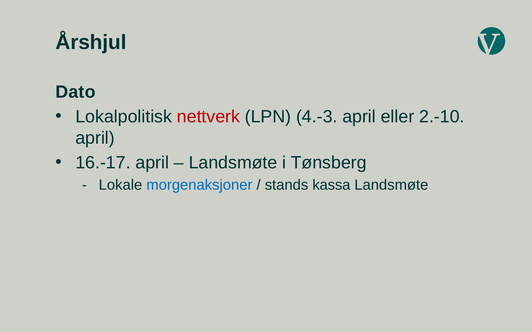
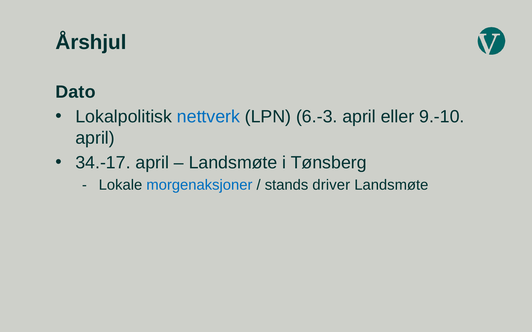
nettverk colour: red -> blue
4.-3: 4.-3 -> 6.-3
2.-10: 2.-10 -> 9.-10
16.-17: 16.-17 -> 34.-17
kassa: kassa -> driver
